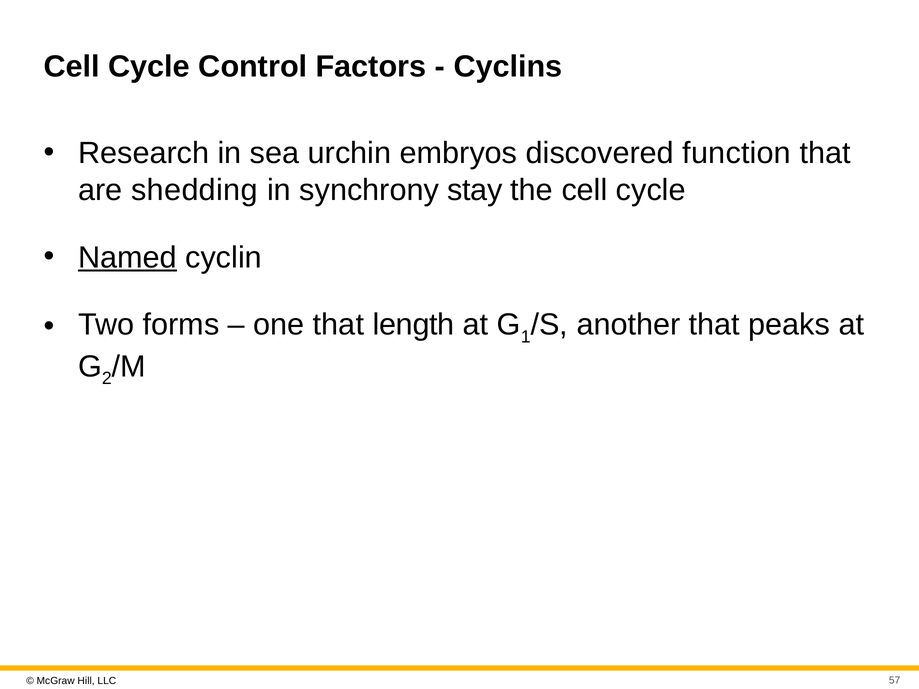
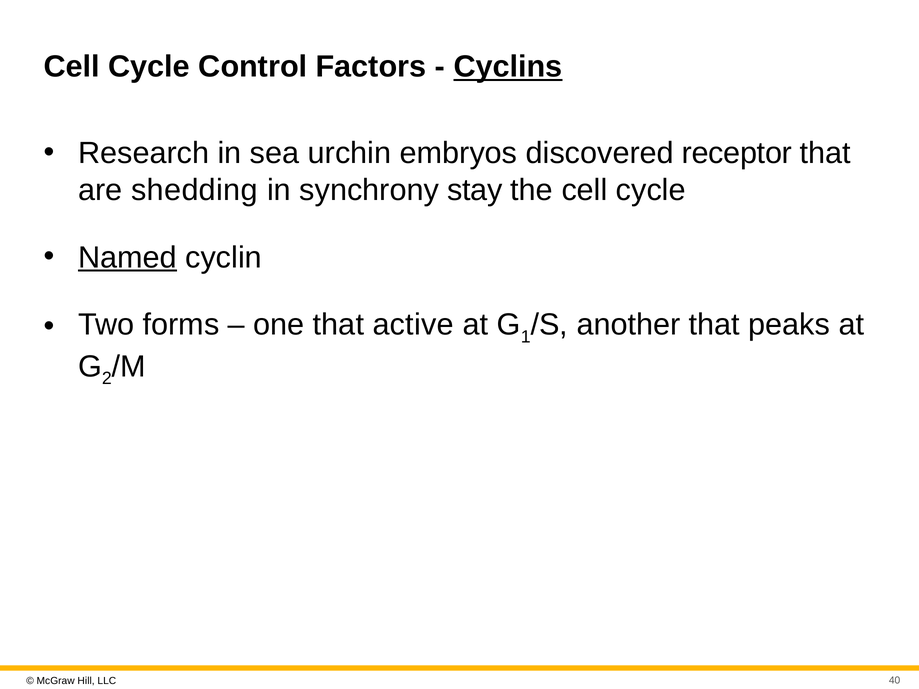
Cyclins underline: none -> present
function: function -> receptor
length: length -> active
57: 57 -> 40
